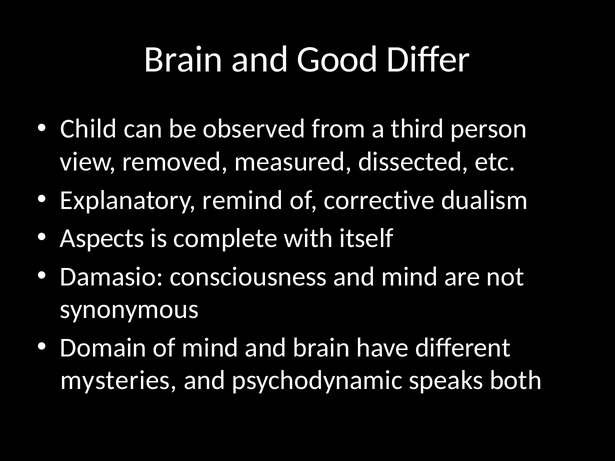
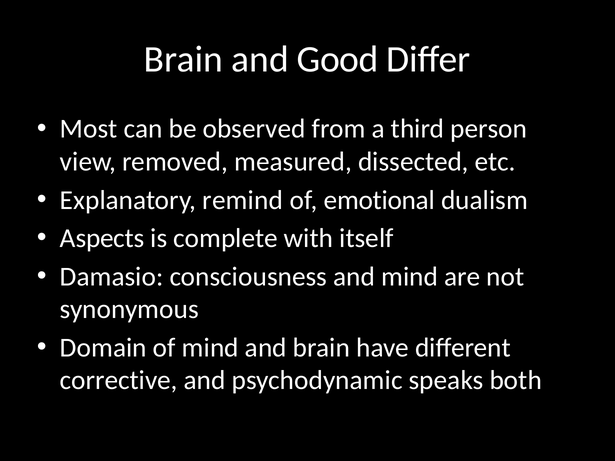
Child: Child -> Most
corrective: corrective -> emotional
mysteries: mysteries -> corrective
